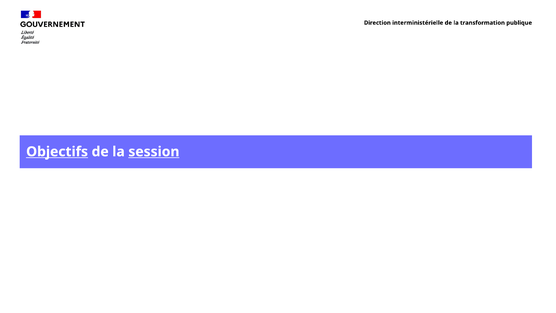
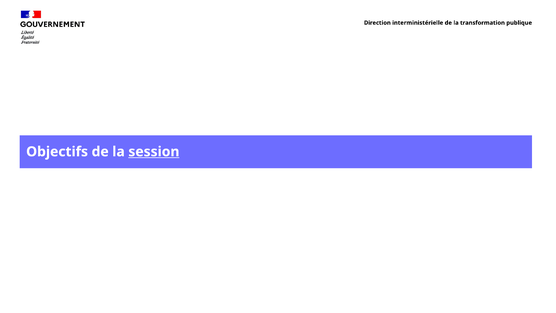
Objectifs underline: present -> none
